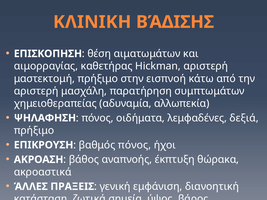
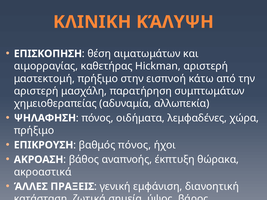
ΒΆΔΙΣΗΣ: ΒΆΔΙΣΗΣ -> ΚΆΛΥΨΗ
δεξιά: δεξιά -> χώρα
